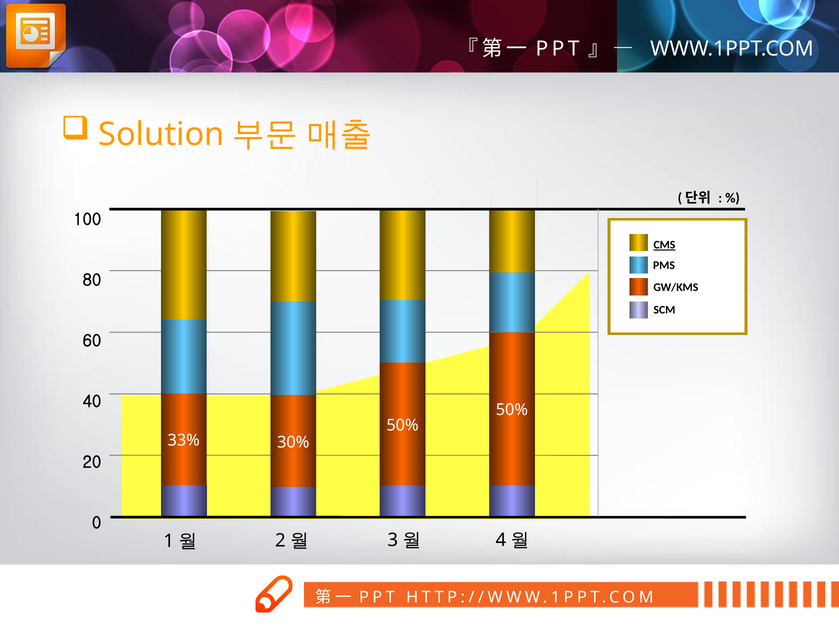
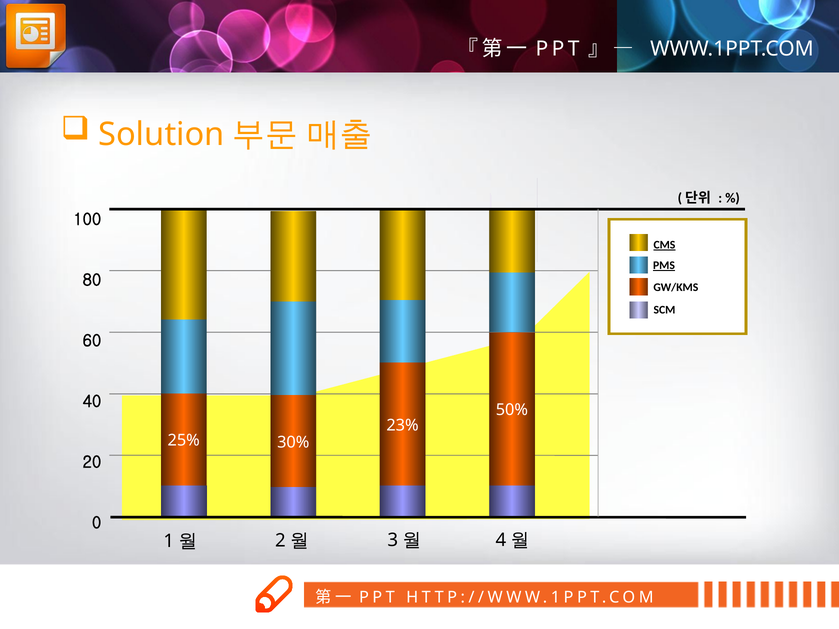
PMS underline: none -> present
50% at (403, 425): 50% -> 23%
33%: 33% -> 25%
